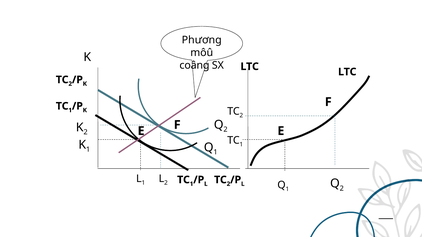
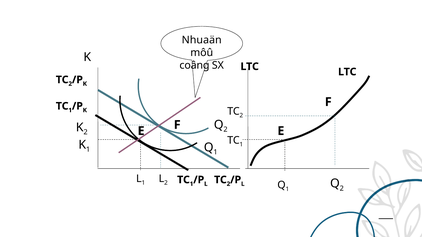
Phương: Phương -> Nhuaän
